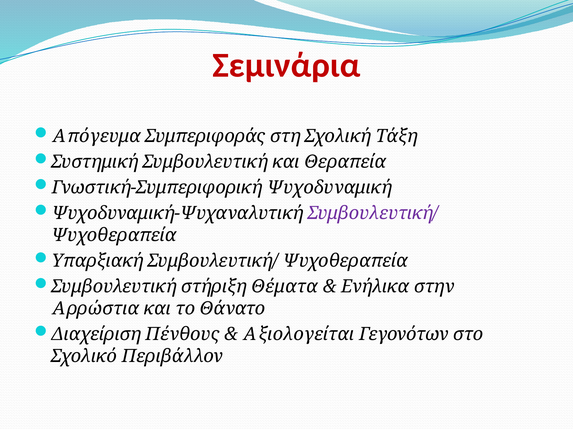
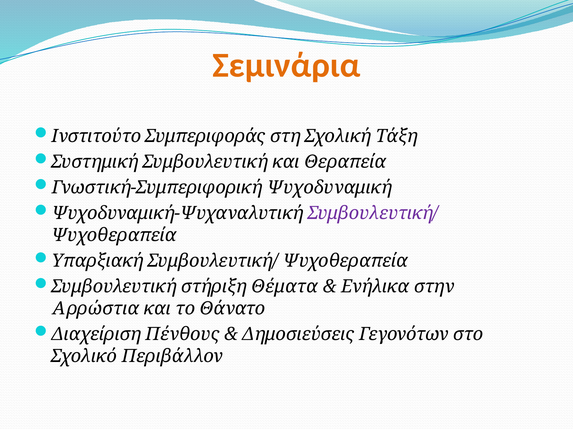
Σεμινάρια colour: red -> orange
Απόγευμα: Απόγευμα -> Ινστιτούτο
Αξιολογείται: Αξιολογείται -> Δημοσιεύσεις
